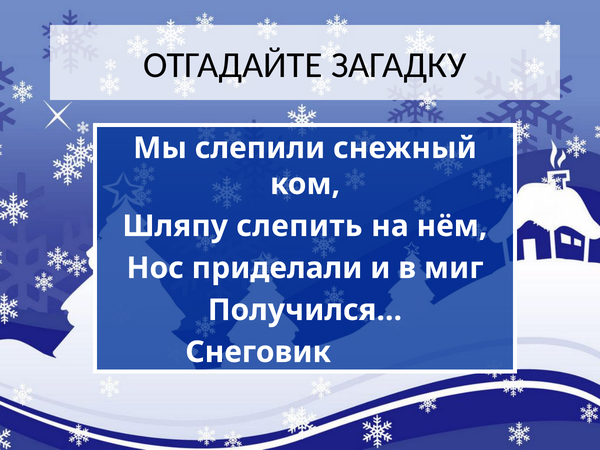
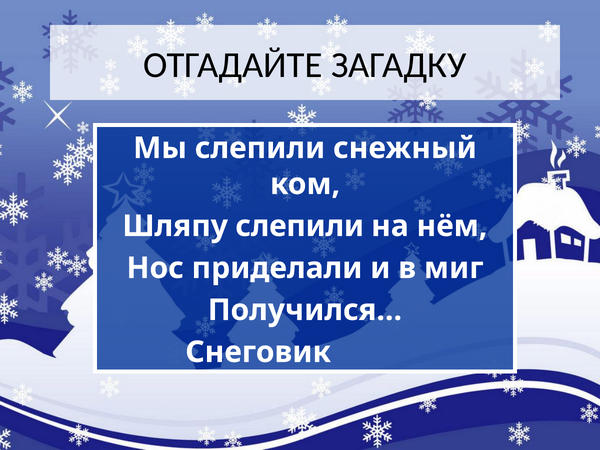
Шляпу слепить: слепить -> слепили
